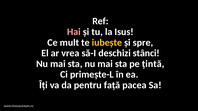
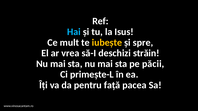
Hai colour: pink -> light blue
stânci: stânci -> străin
țintă: țintă -> păcii
